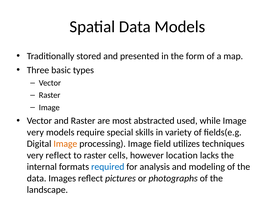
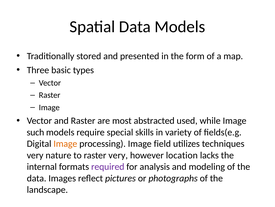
very at (35, 132): very -> such
very reflect: reflect -> nature
raster cells: cells -> very
required colour: blue -> purple
